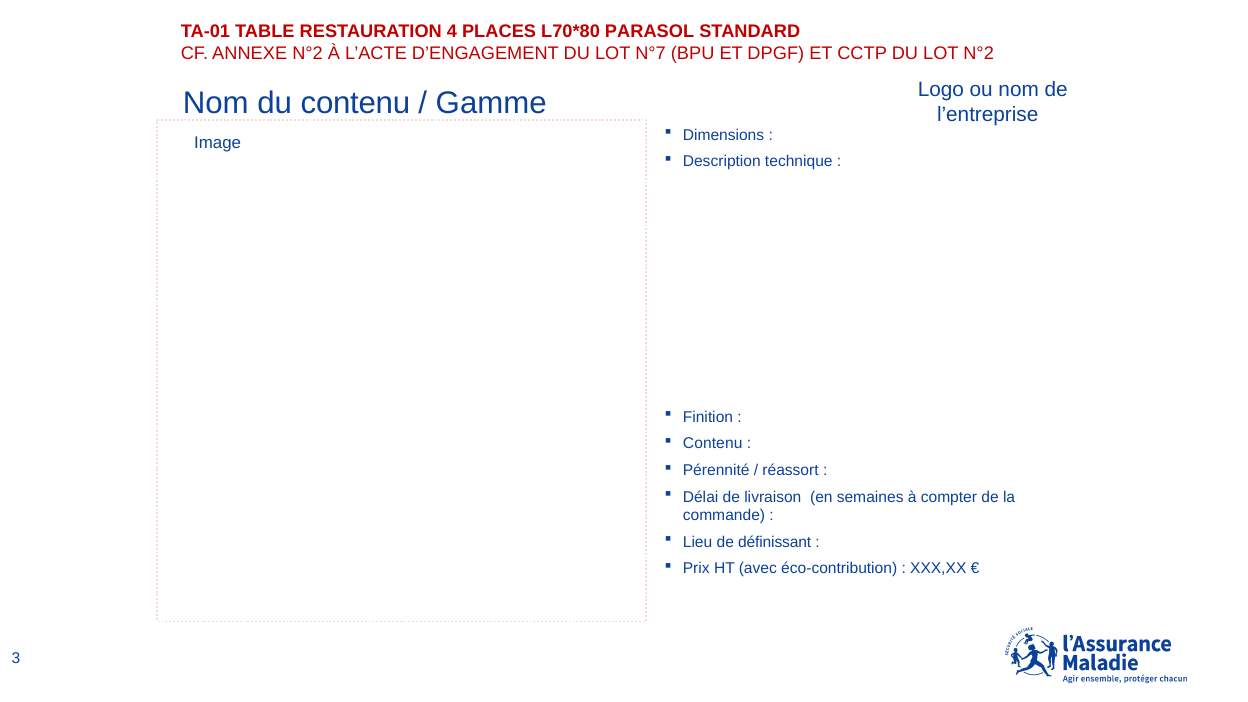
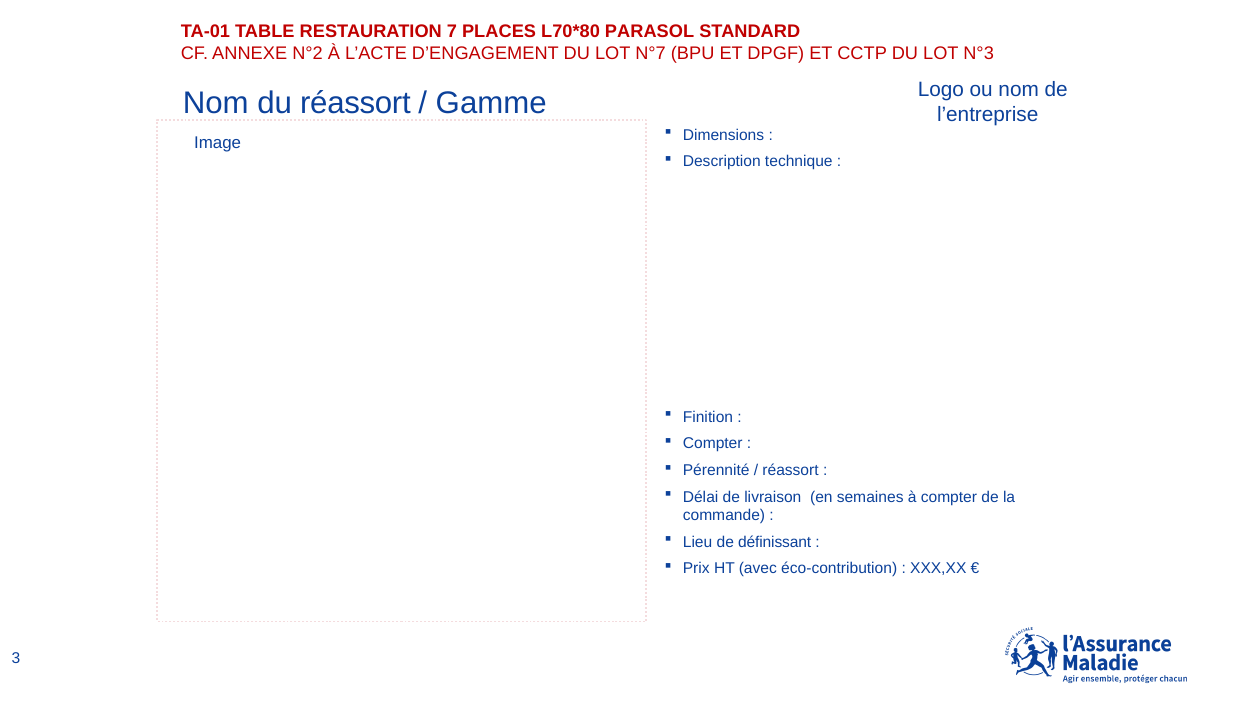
4: 4 -> 7
LOT N°2: N°2 -> N°3
du contenu: contenu -> réassort
Contenu at (713, 444): Contenu -> Compter
